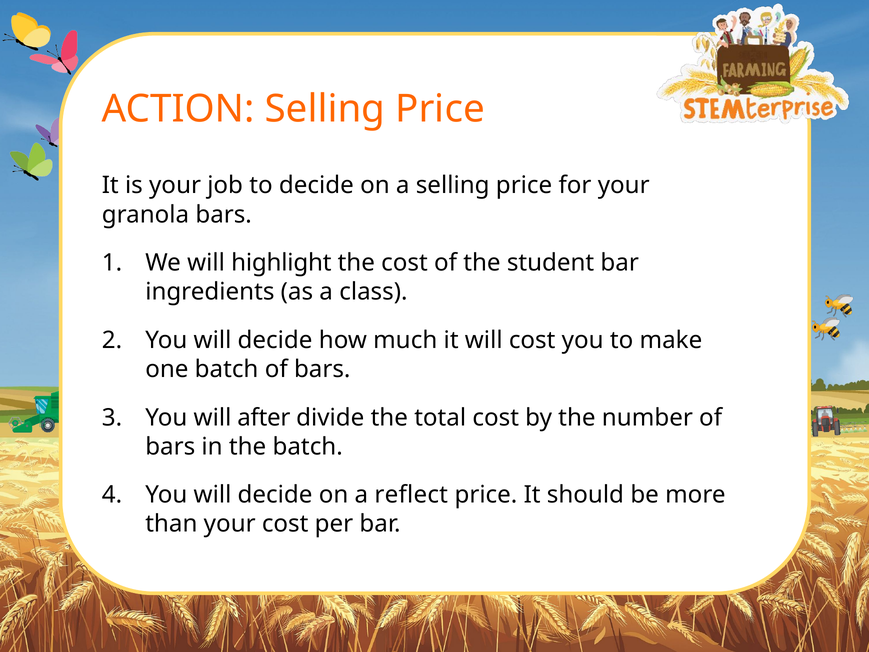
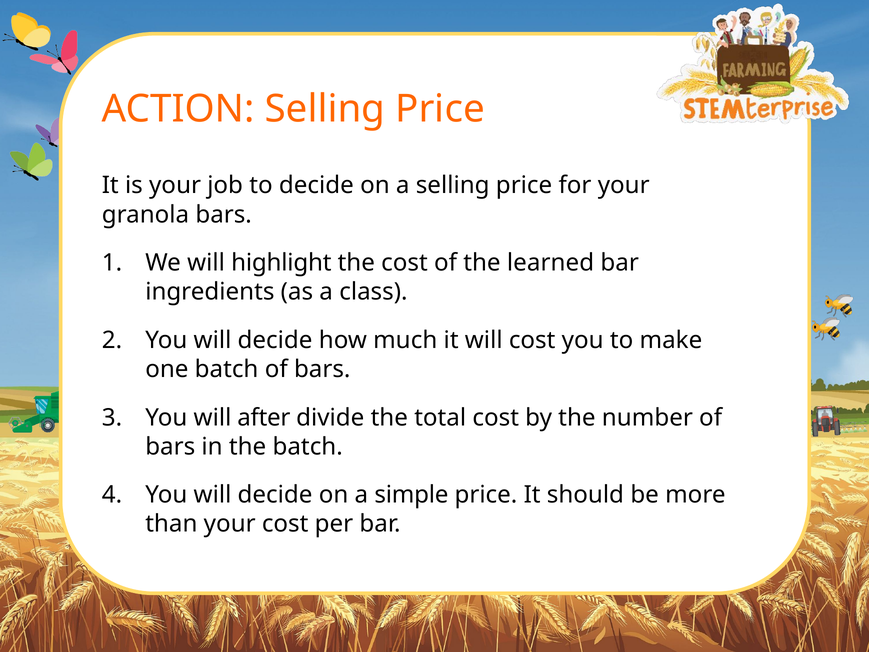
student: student -> learned
reflect: reflect -> simple
